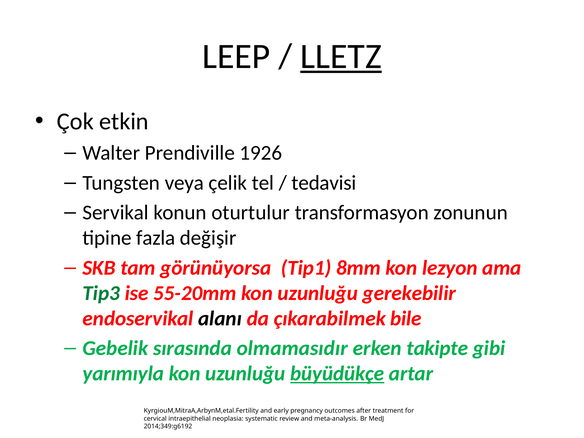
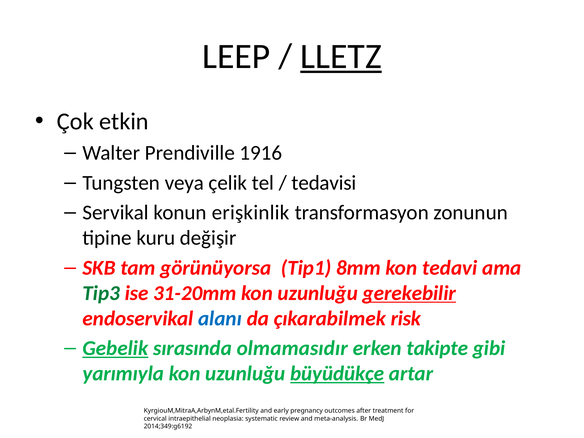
1926: 1926 -> 1916
oturtulur: oturtulur -> erişkinlik
fazla: fazla -> kuru
lezyon: lezyon -> tedavi
55-20mm: 55-20mm -> 31-20mm
gerekebilir underline: none -> present
alanı colour: black -> blue
bile: bile -> risk
Gebelik underline: none -> present
